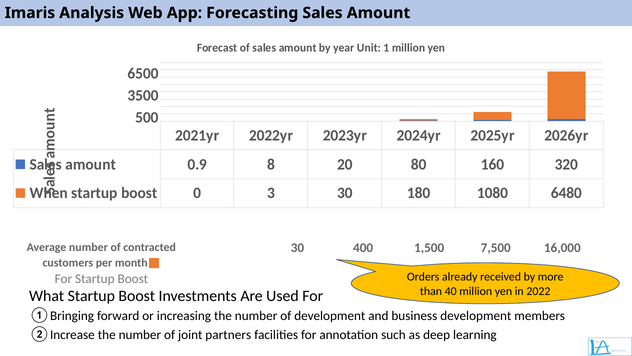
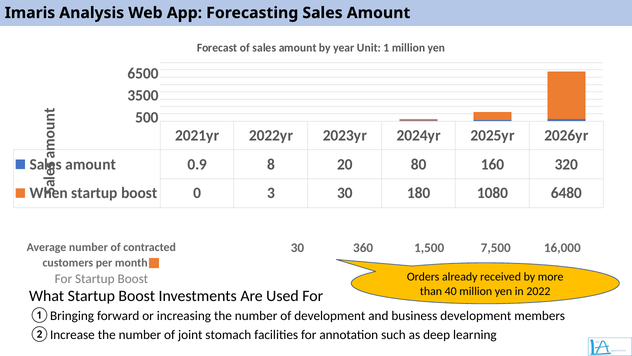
400: 400 -> 360
partners: partners -> stomach
